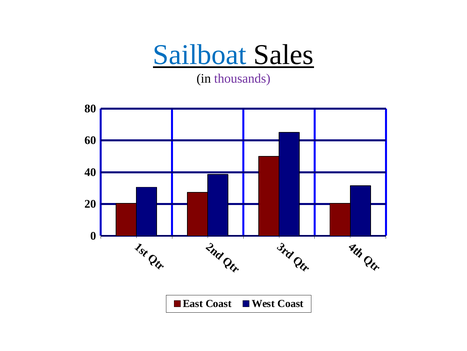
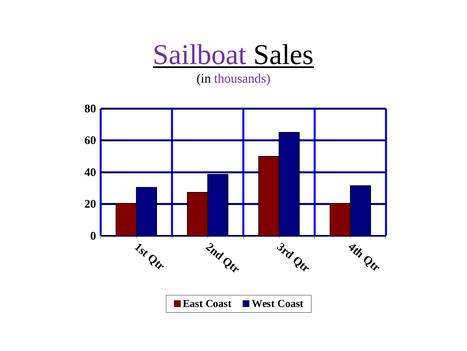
Sailboat colour: blue -> purple
